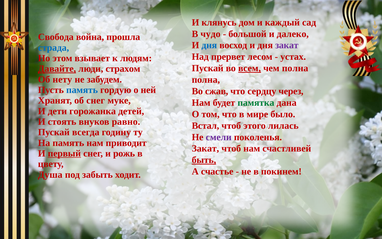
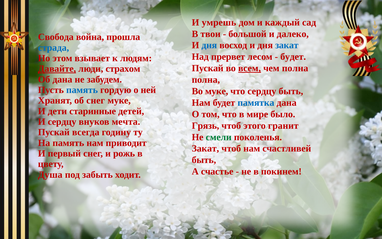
клянусь: клянусь -> умрешь
чудо: чудо -> твои
закат at (287, 45) colour: purple -> blue
устах at (293, 57): устах -> будет
Об нету: нету -> дана
Во сжав: сжав -> муке
сердцу через: через -> быть
памятка colour: green -> blue
горожанка: горожанка -> старинные
И стоять: стоять -> сердцу
равно: равно -> мечта
Встал: Встал -> Грязь
лилась: лилась -> гранит
смели colour: purple -> green
первый underline: present -> none
быть at (204, 160) underline: present -> none
